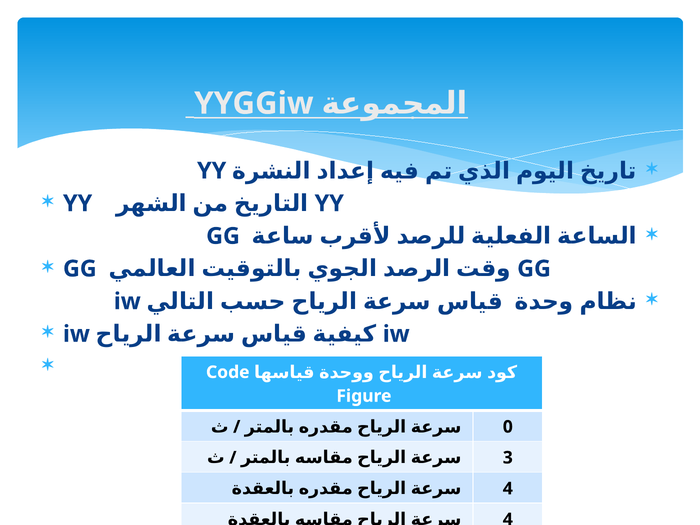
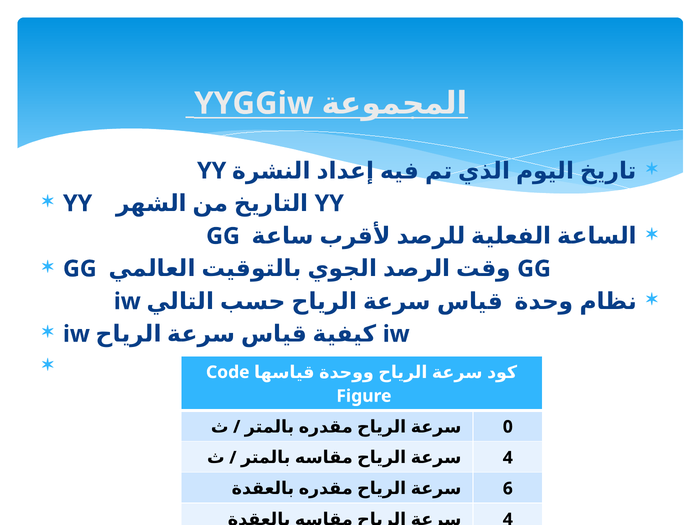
3 at (508, 458): 3 -> 4
4 at (508, 489): 4 -> 6
